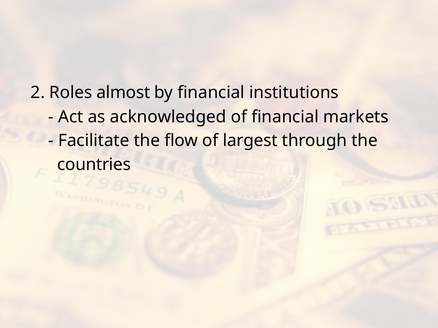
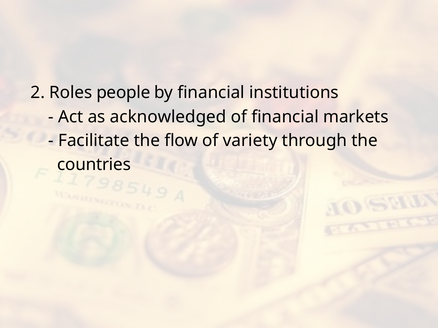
almost: almost -> people
largest: largest -> variety
